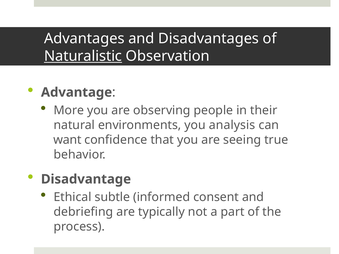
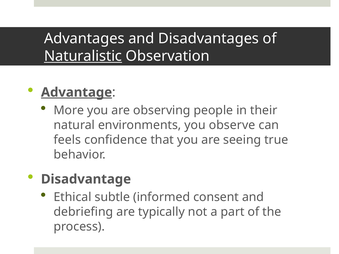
Advantage underline: none -> present
analysis: analysis -> observe
want: want -> feels
